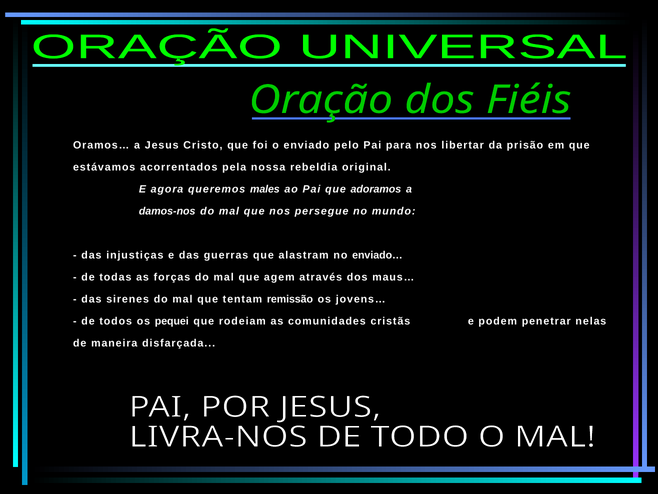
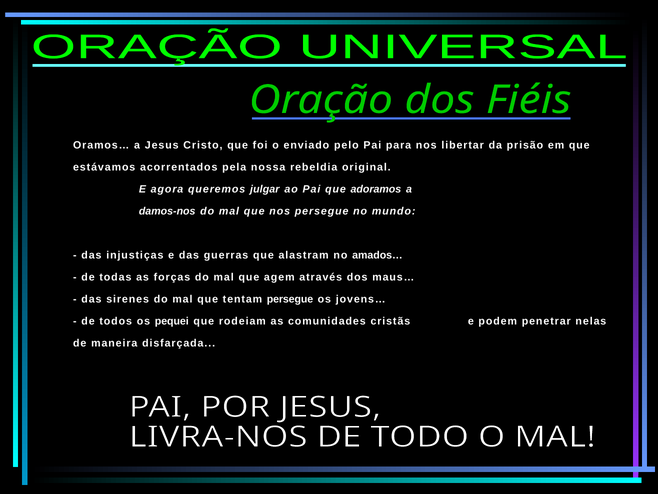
males: males -> julgar
enviado…: enviado… -> amados…
tentam remissão: remissão -> persegue
